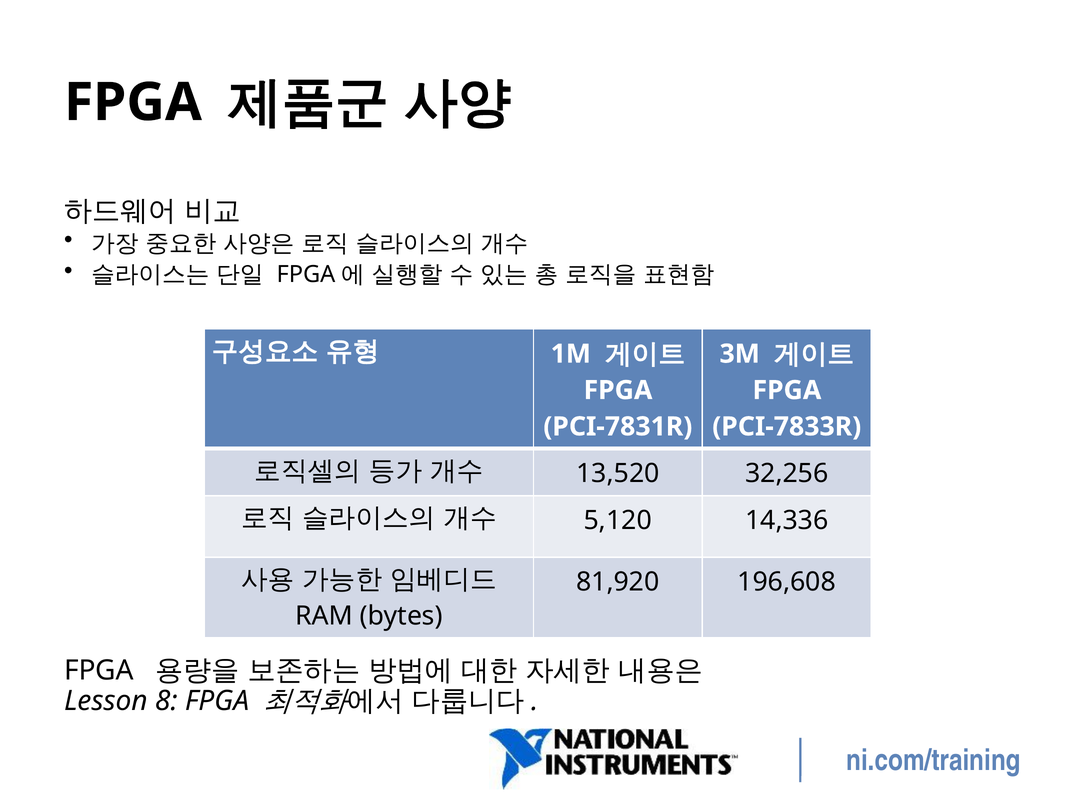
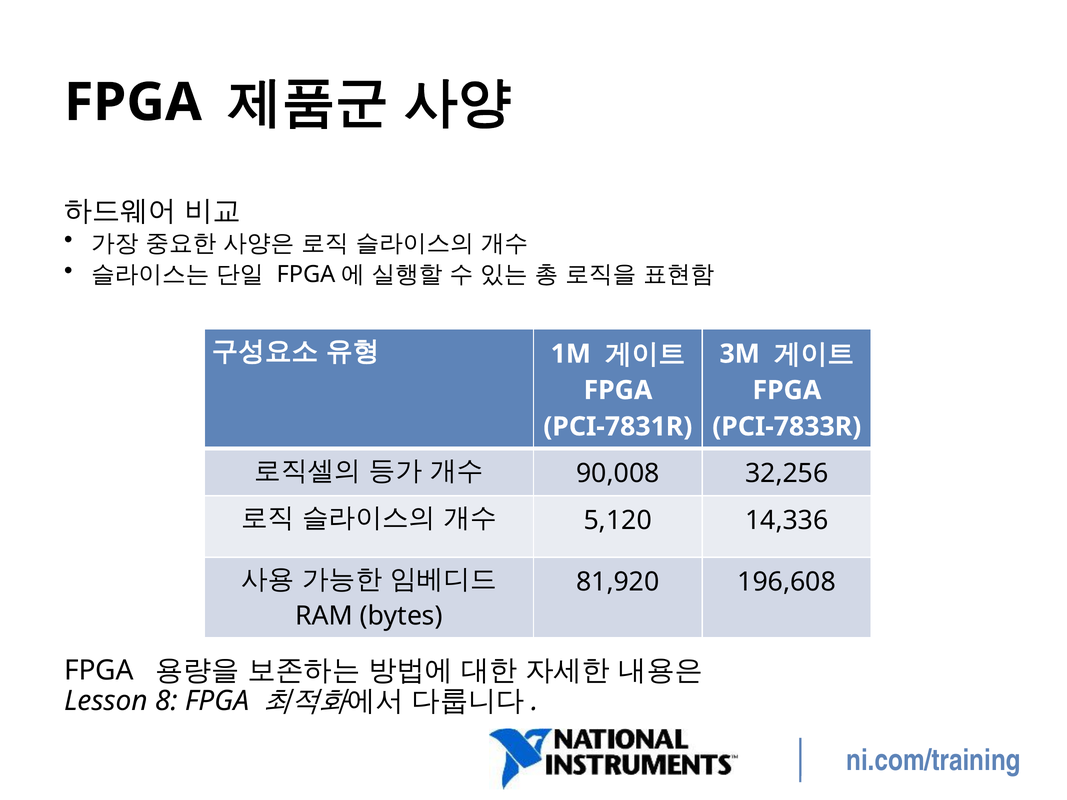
13,520: 13,520 -> 90,008
